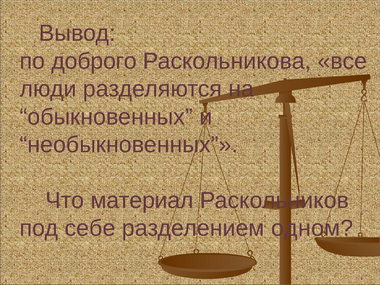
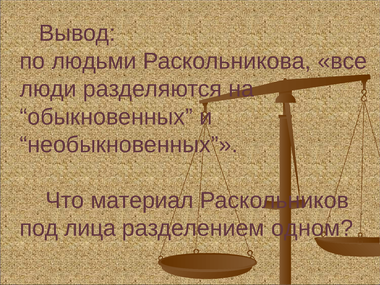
доброго: доброго -> людьми
себе: себе -> лица
